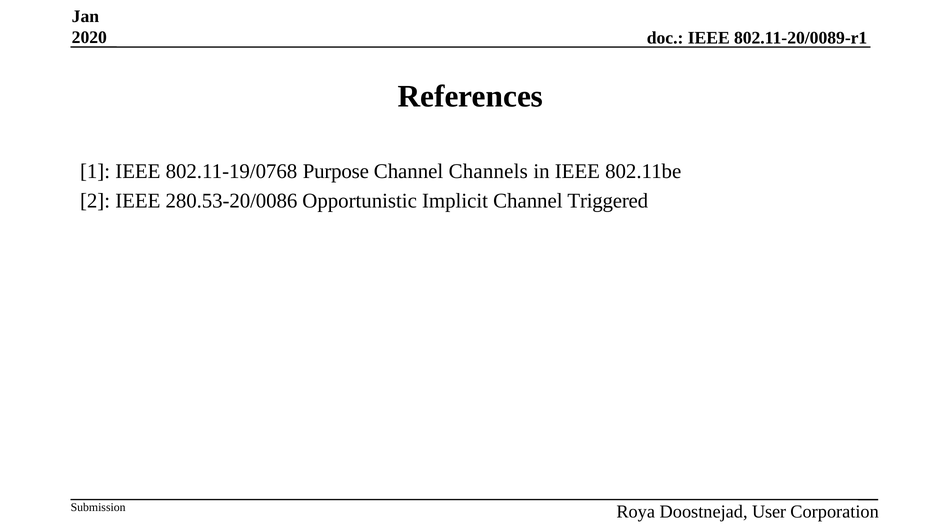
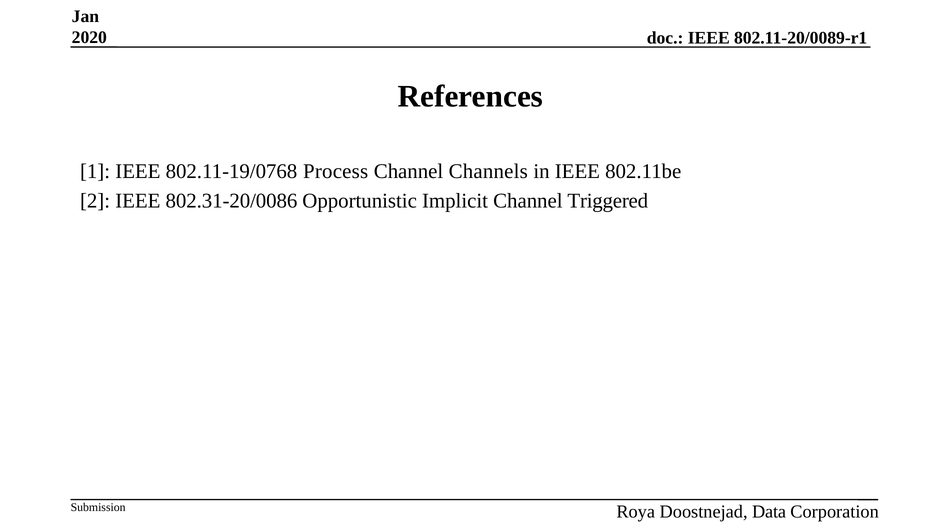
Purpose: Purpose -> Process
280.53-20/0086: 280.53-20/0086 -> 802.31-20/0086
User: User -> Data
